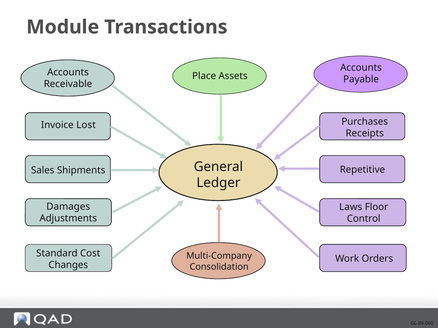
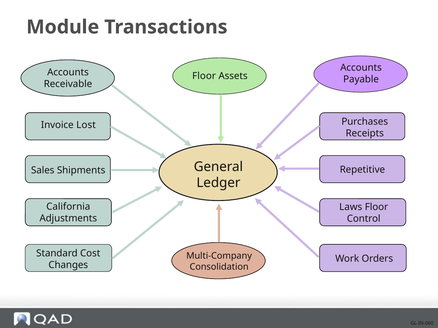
Place at (204, 76): Place -> Floor
Damages: Damages -> California
